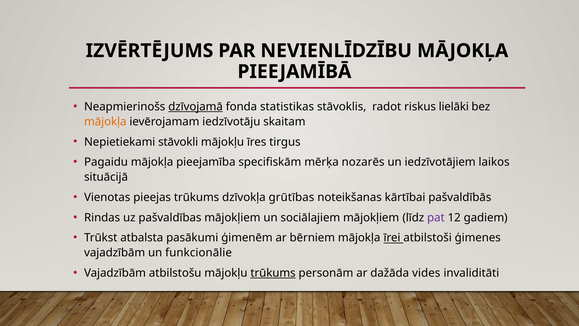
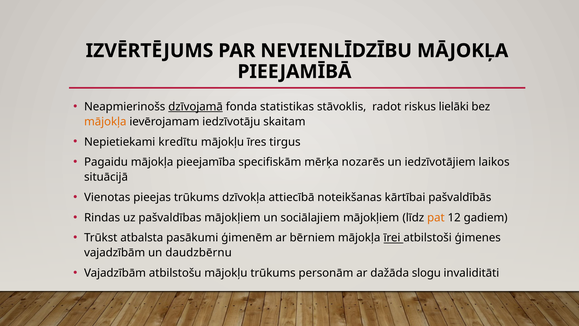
stāvokli: stāvokli -> kredītu
grūtības: grūtības -> attiecībā
pat colour: purple -> orange
funkcionālie: funkcionālie -> daudzbērnu
trūkums at (273, 273) underline: present -> none
vides: vides -> slogu
